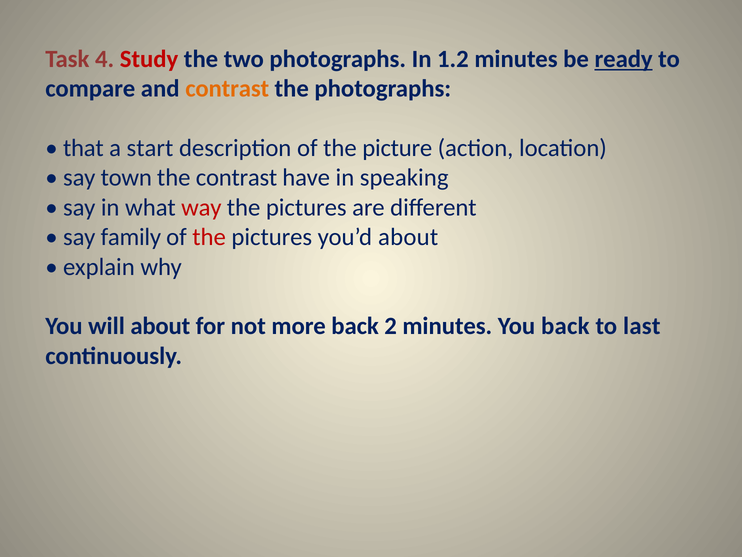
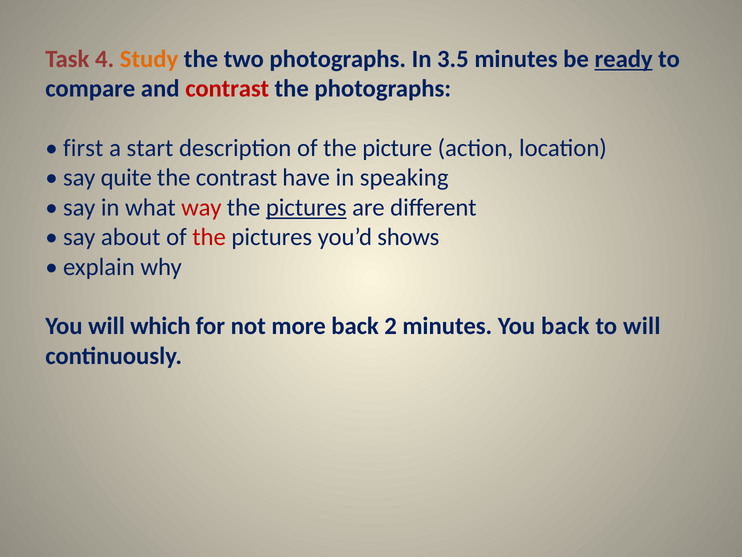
Study colour: red -> orange
1.2: 1.2 -> 3.5
contrast at (227, 89) colour: orange -> red
that: that -> first
town: town -> quite
pictures at (306, 207) underline: none -> present
family: family -> about
you’d about: about -> shows
will about: about -> which
to last: last -> will
